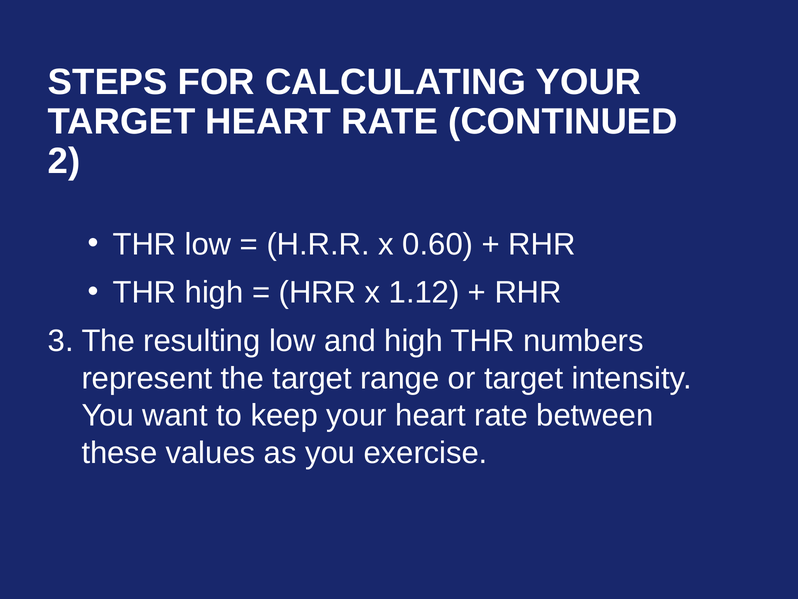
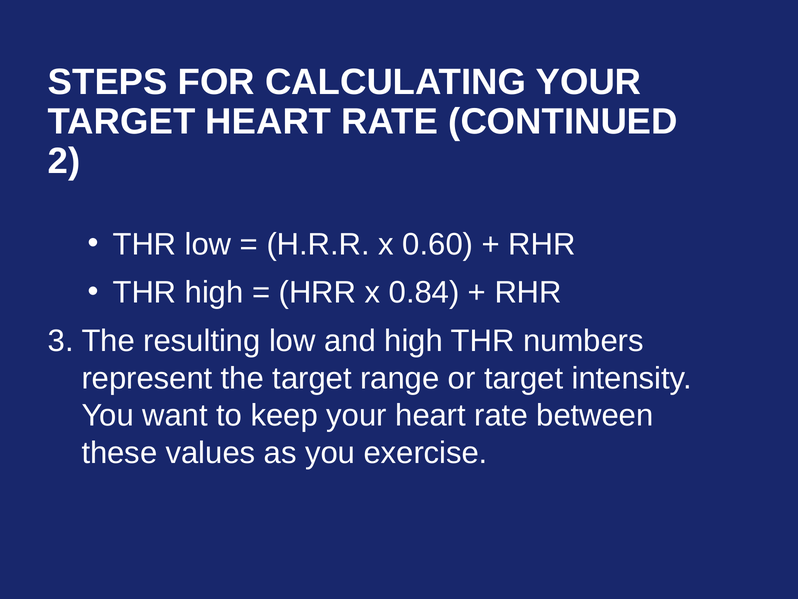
1.12: 1.12 -> 0.84
